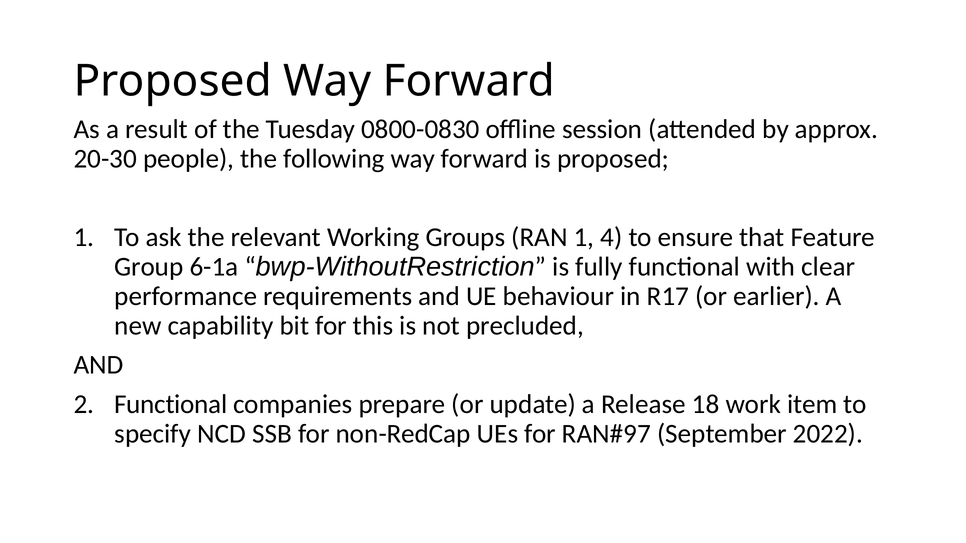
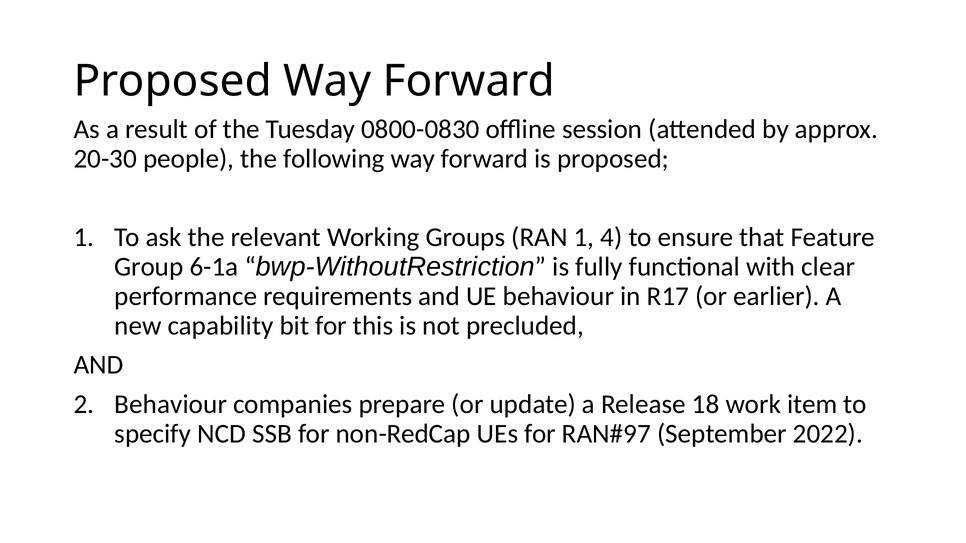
Functional at (171, 405): Functional -> Behaviour
